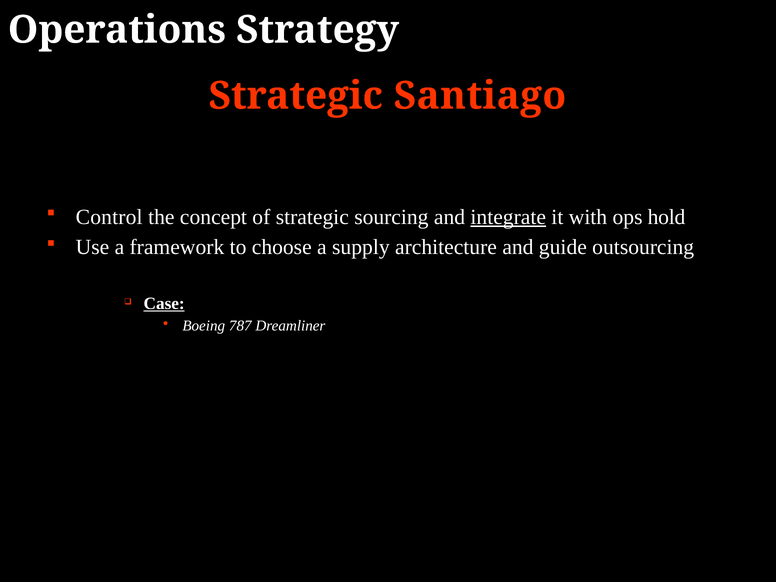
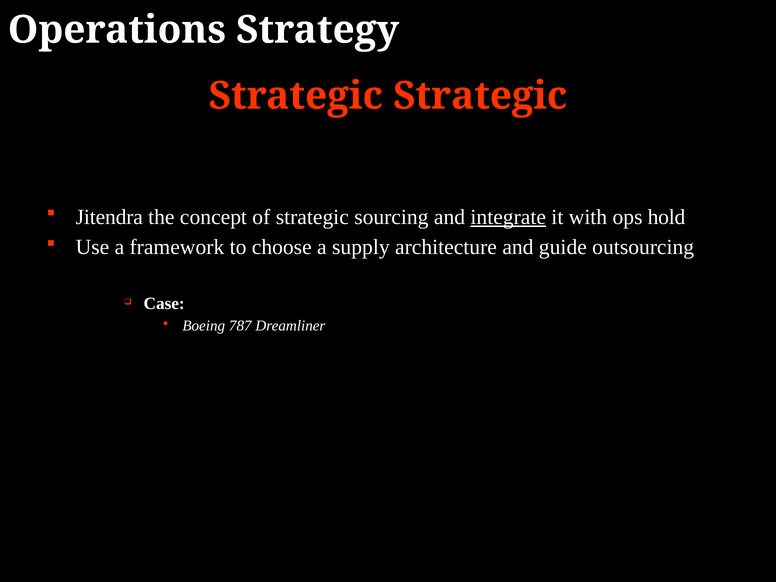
Strategic Santiago: Santiago -> Strategic
Control: Control -> Jitendra
Case underline: present -> none
